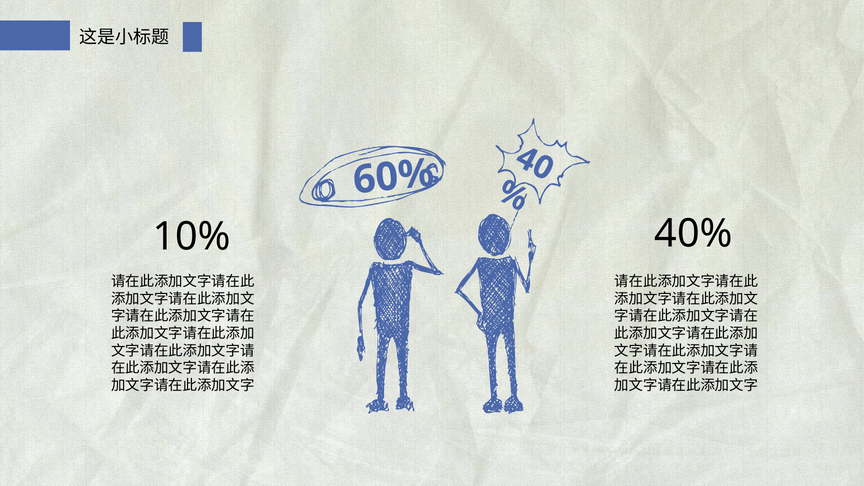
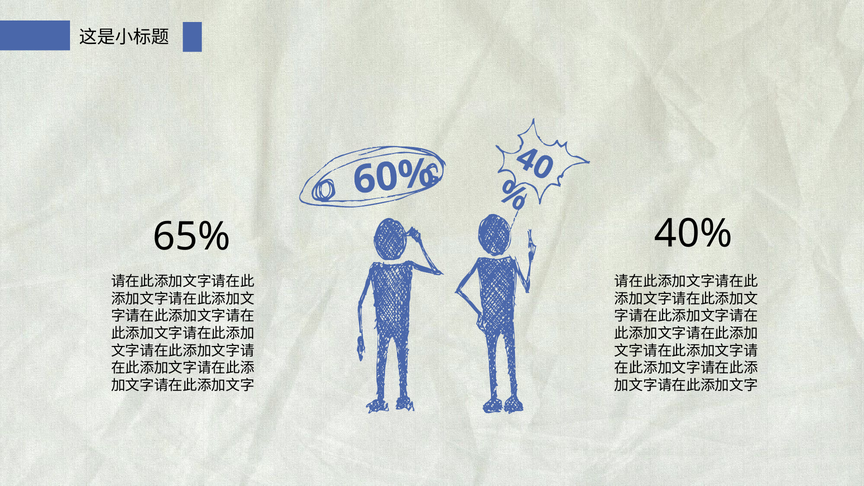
10%: 10% -> 65%
